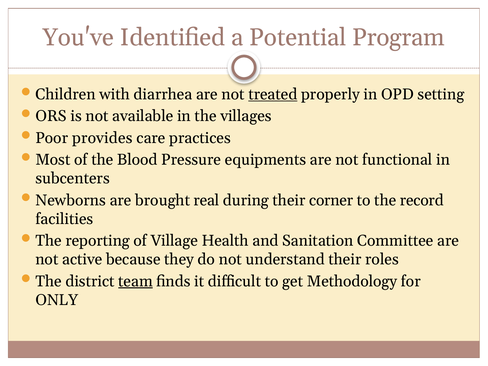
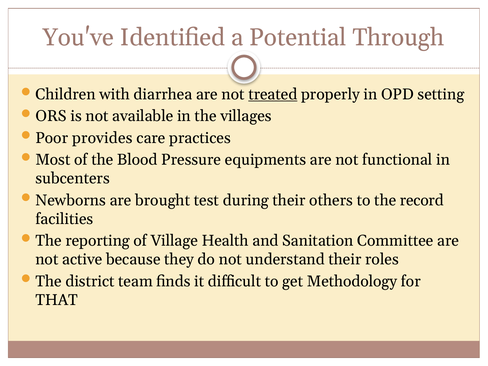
Program: Program -> Through
real: real -> test
corner: corner -> others
team underline: present -> none
ONLY: ONLY -> THAT
